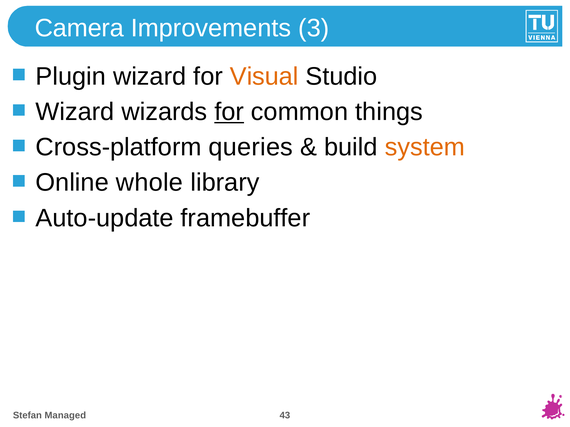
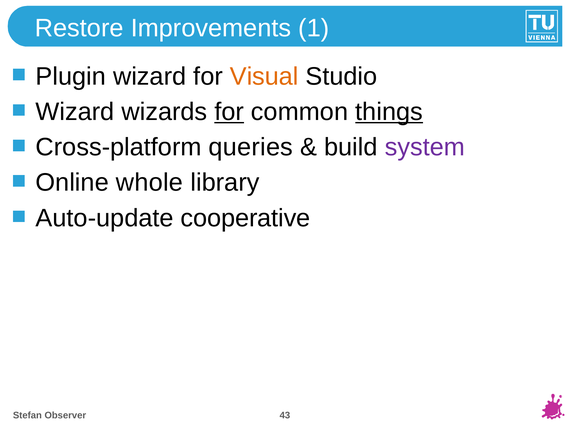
Camera: Camera -> Restore
3: 3 -> 1
things underline: none -> present
system colour: orange -> purple
framebuffer: framebuffer -> cooperative
Managed: Managed -> Observer
